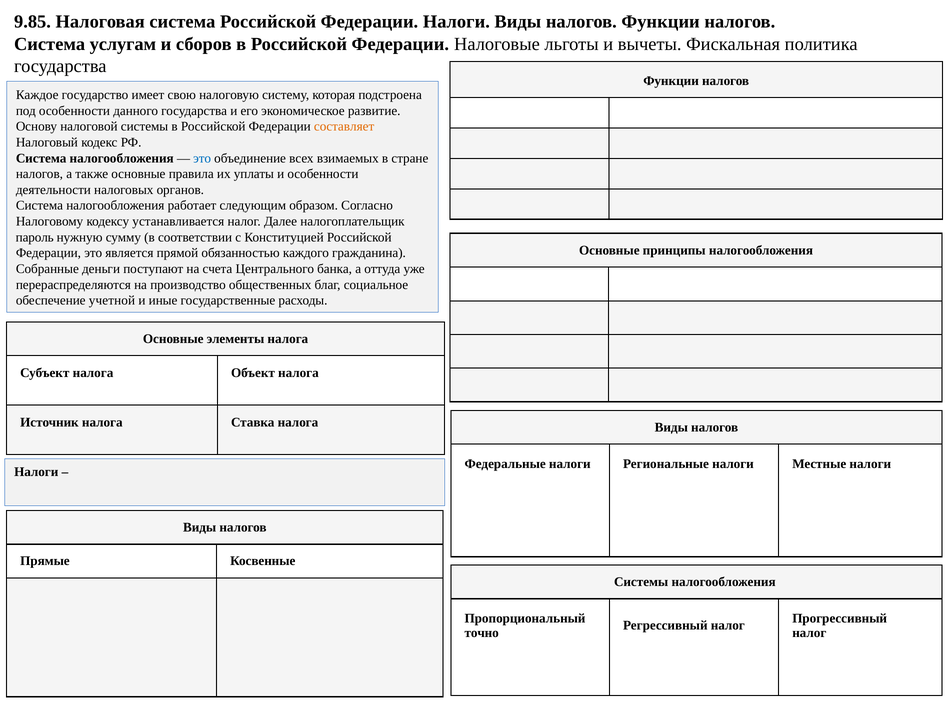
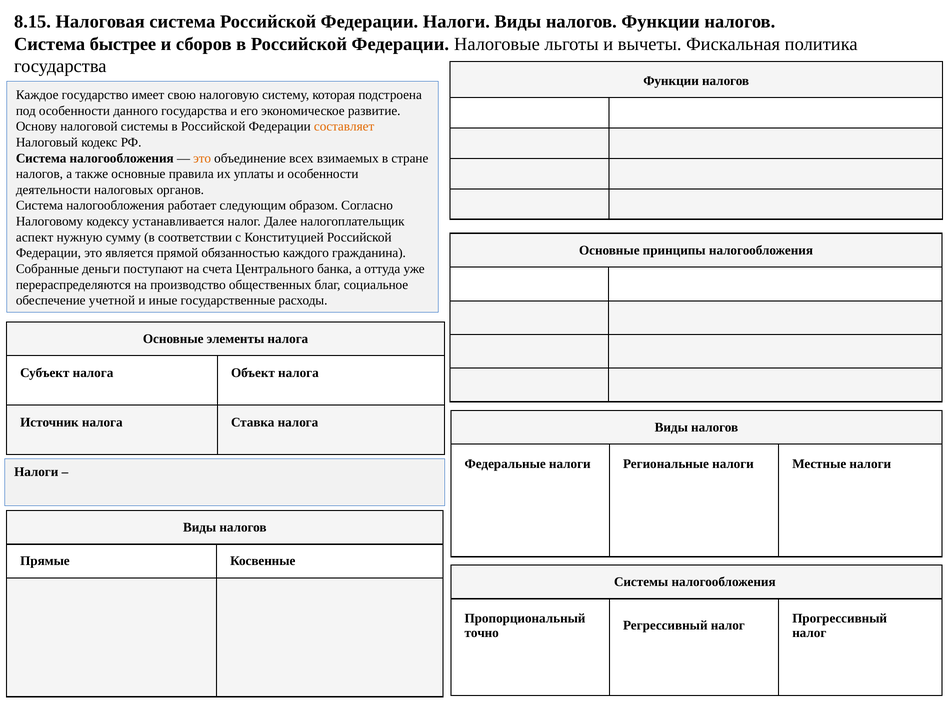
9.85: 9.85 -> 8.15
услугам: услугам -> быстрее
это at (202, 158) colour: blue -> orange
пароль: пароль -> аспект
